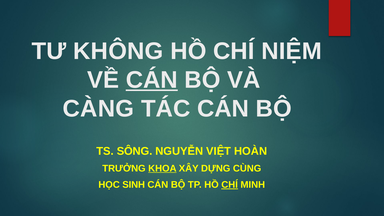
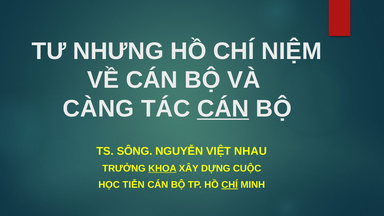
KHÔNG: KHÔNG -> NHƯNG
CÁN at (152, 80) underline: present -> none
CÁN at (223, 109) underline: none -> present
HOÀN: HOÀN -> NHAU
CÙNG: CÙNG -> CUỘC
SINH: SINH -> TIỄN
